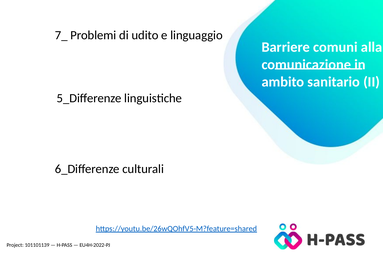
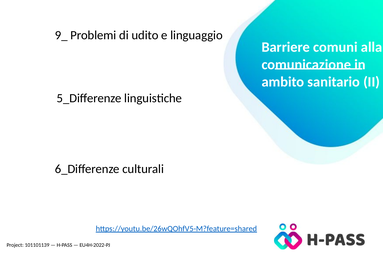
7_: 7_ -> 9_
